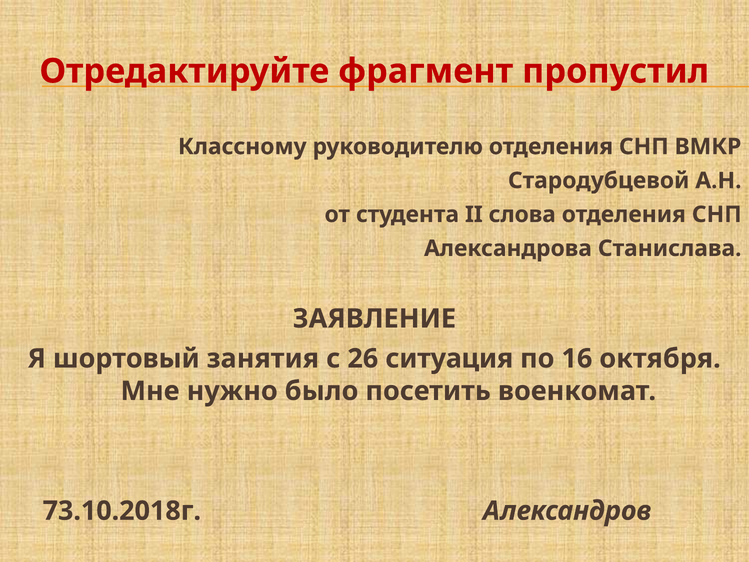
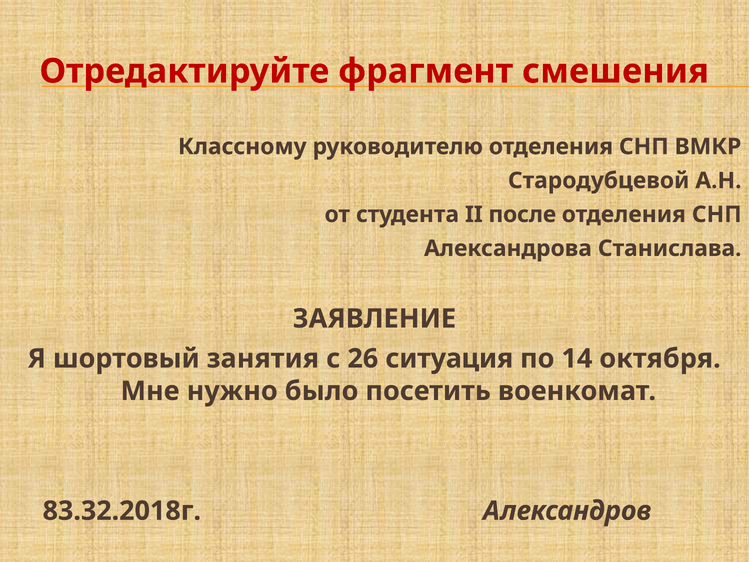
пропустил: пропустил -> смешения
слова: слова -> после
16: 16 -> 14
73.10.2018г: 73.10.2018г -> 83.32.2018г
